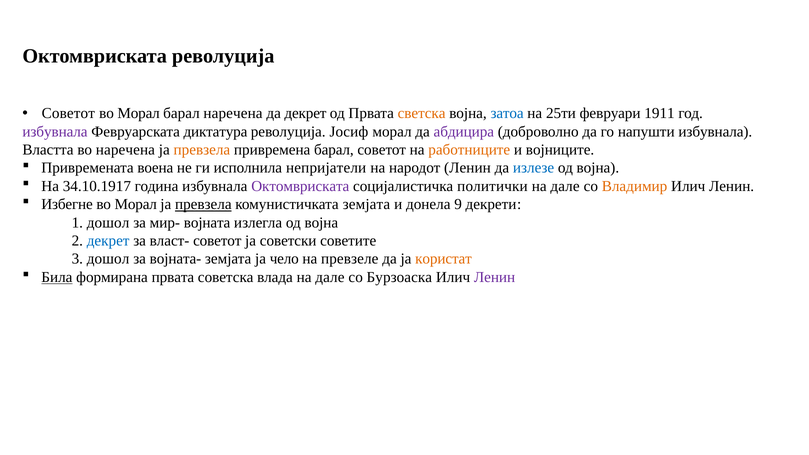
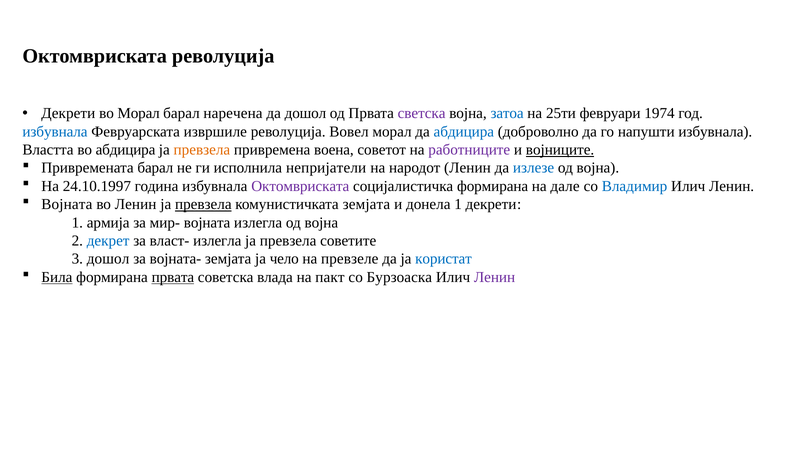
Советот at (68, 113): Советот -> Декрети
да декрет: декрет -> дошол
светска colour: orange -> purple
1911: 1911 -> 1974
избувнала at (55, 132) colour: purple -> blue
диктатура: диктатура -> извршиле
Јосиф: Јосиф -> Вовел
абдицира at (464, 132) colour: purple -> blue
во наречена: наречена -> абдицира
привремена барал: барал -> воена
работниците colour: orange -> purple
војниците underline: none -> present
Привремената воена: воена -> барал
34.10.1917: 34.10.1917 -> 24.10.1997
социјалистичка политички: политички -> формирана
Владимир colour: orange -> blue
Избегне at (67, 204): Избегне -> Војната
Морал at (136, 204): Морал -> Ленин
донела 9: 9 -> 1
1 дошол: дошол -> армија
власт- советот: советот -> излегла
советски at (288, 241): советски -> превзела
користат colour: orange -> blue
првата at (173, 277) underline: none -> present
влада на дале: дале -> пакт
